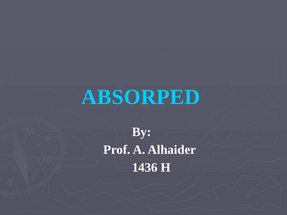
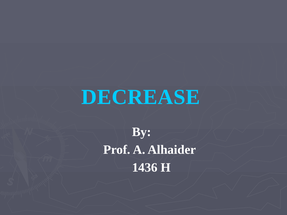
ABSORPED: ABSORPED -> DECREASE
